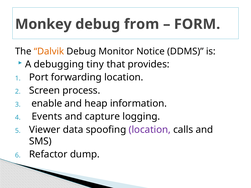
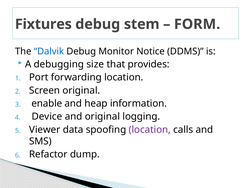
Monkey: Monkey -> Fixtures
from: from -> stem
Dalvik colour: orange -> blue
tiny: tiny -> size
Screen process: process -> original
Events: Events -> Device
and capture: capture -> original
